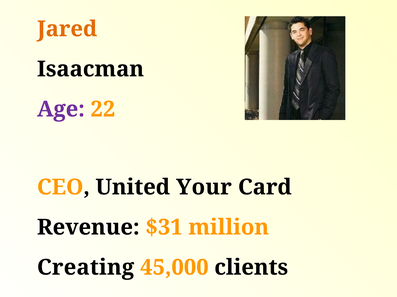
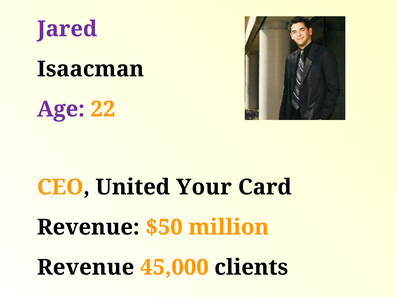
Jared colour: orange -> purple
$31: $31 -> $50
Creating at (86, 268): Creating -> Revenue
